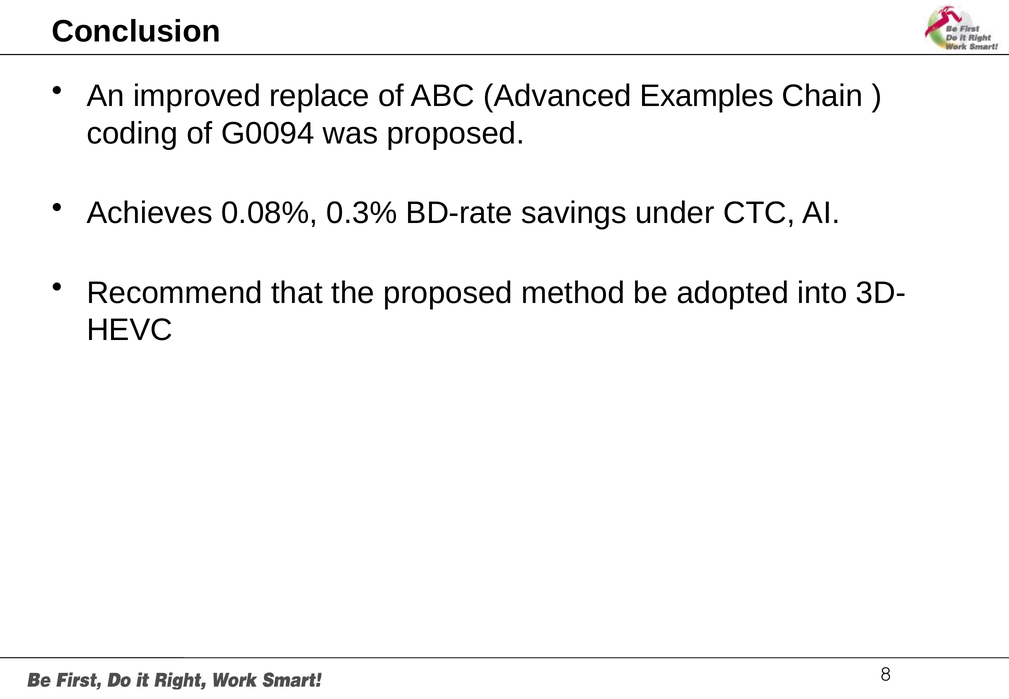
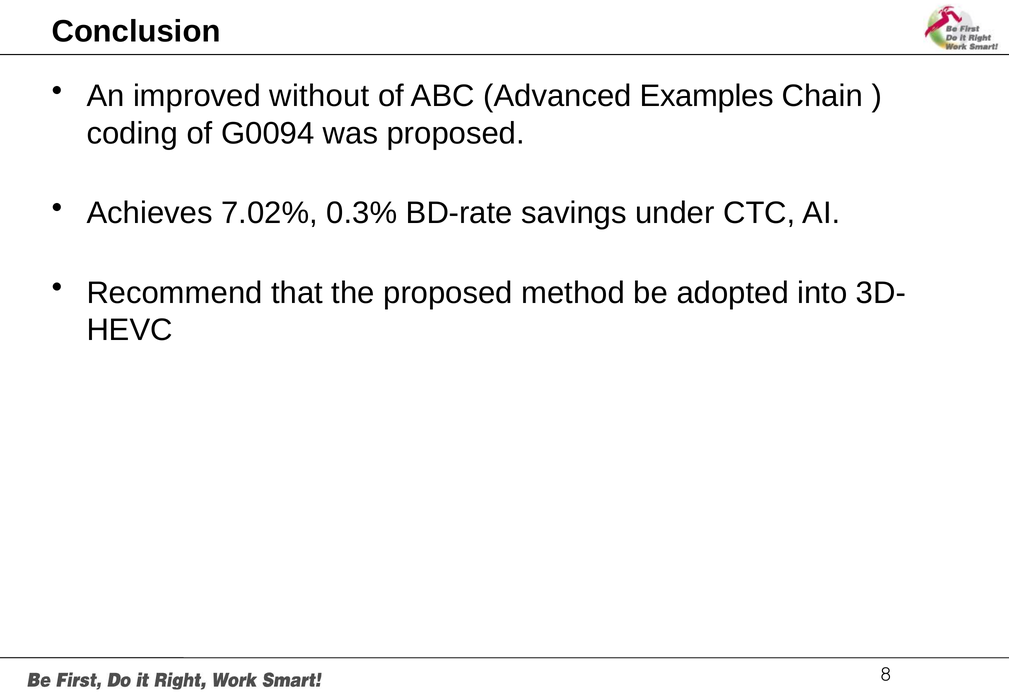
replace: replace -> without
0.08%: 0.08% -> 7.02%
